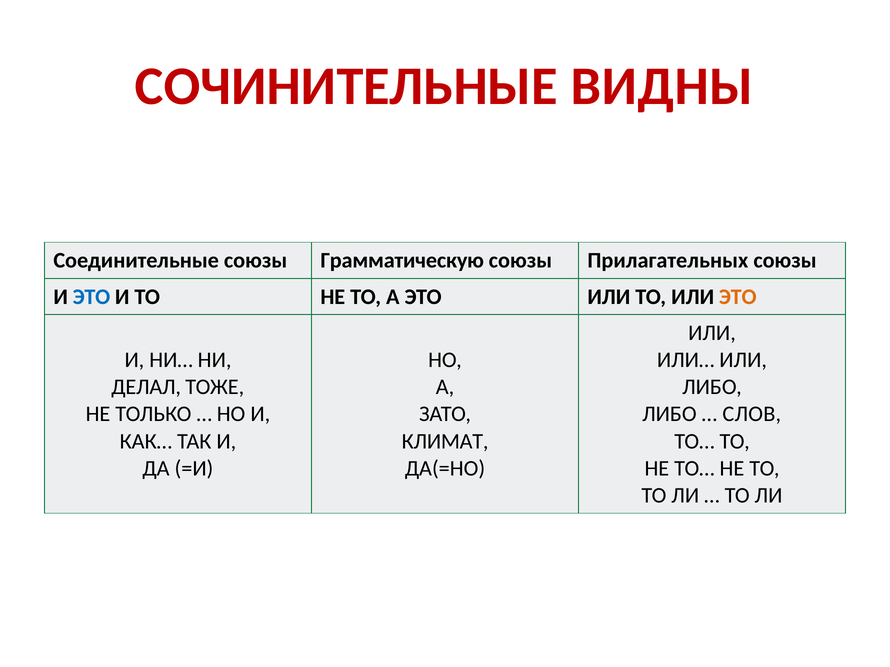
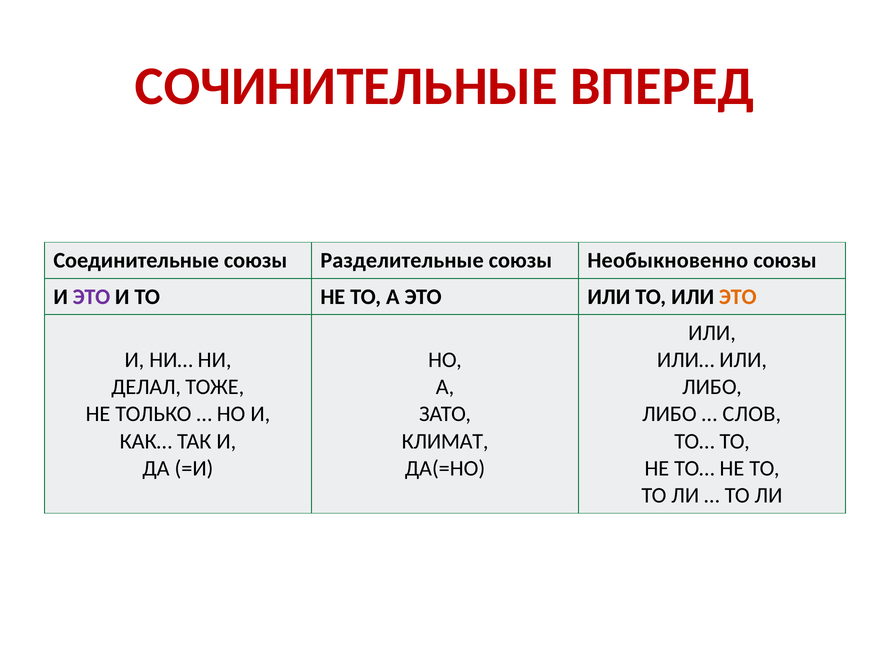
ВИДНЫ: ВИДНЫ -> ВПЕРЕД
Грамматическую: Грамматическую -> Разделительные
Прилагательных: Прилагательных -> Необыкновенно
ЭТО at (91, 297) colour: blue -> purple
